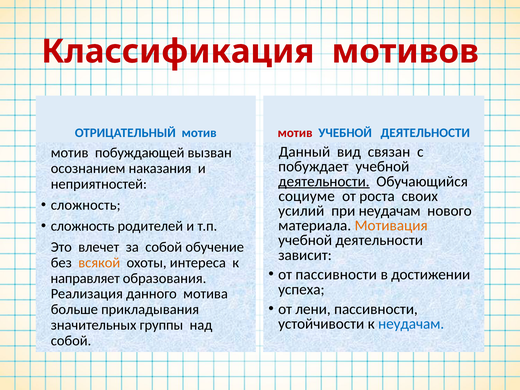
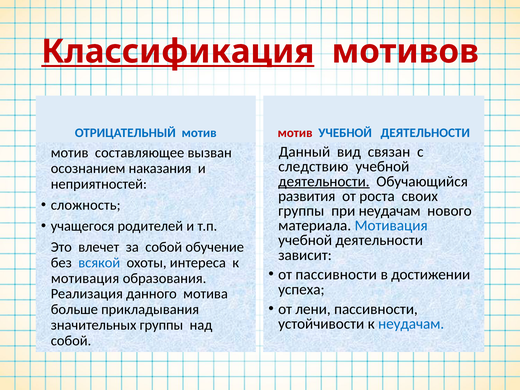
Классификация underline: none -> present
побуждающей: побуждающей -> составляющее
побуждает: побуждает -> следствию
социуме: социуме -> развития
усилий at (301, 211): усилий -> группы
сложность at (83, 226): сложность -> учащегося
Мотивация at (391, 226) colour: orange -> blue
всякой colour: orange -> blue
направляет at (85, 278): направляет -> мотивация
